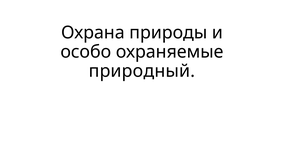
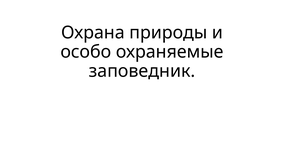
природный: природный -> заповедник
